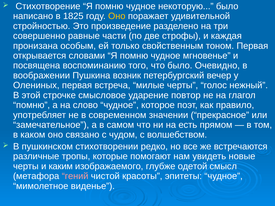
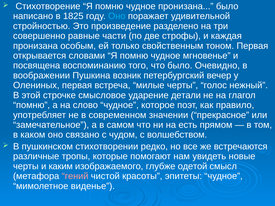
чудное некоторую: некоторую -> пронизана
Оно at (117, 16) colour: yellow -> light blue
повтор: повтор -> детали
